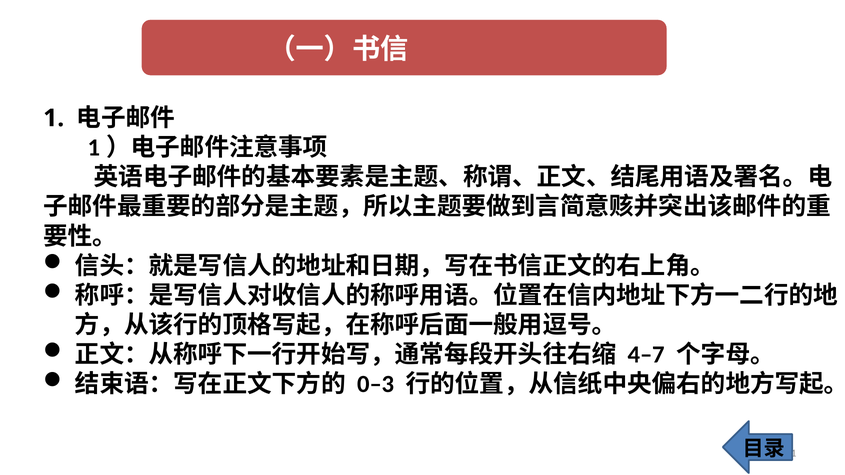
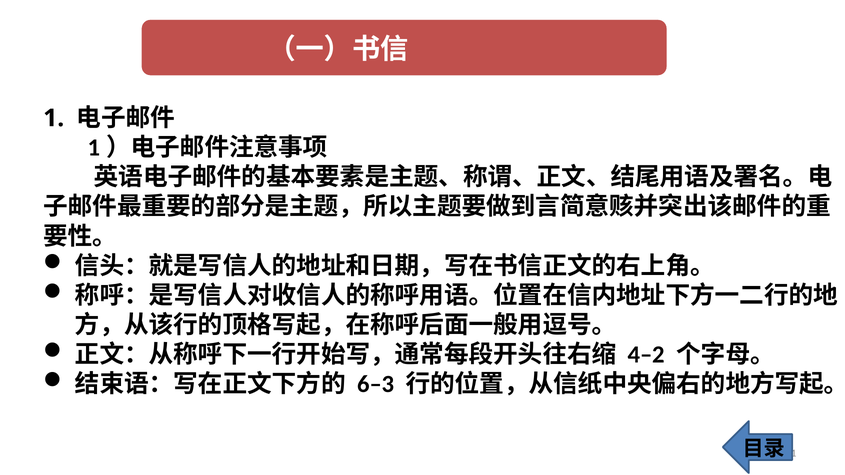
4–7: 4–7 -> 4–2
0–3: 0–3 -> 6–3
